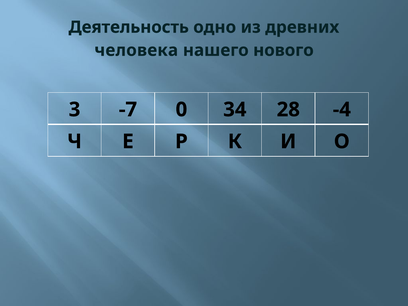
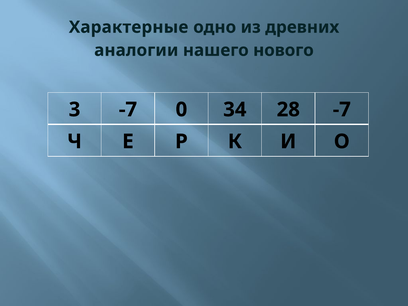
Деятельность: Деятельность -> Характерные
человека: человека -> аналогии
28 -4: -4 -> -7
